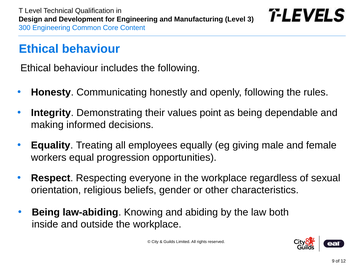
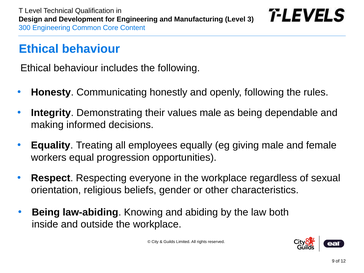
values point: point -> male
